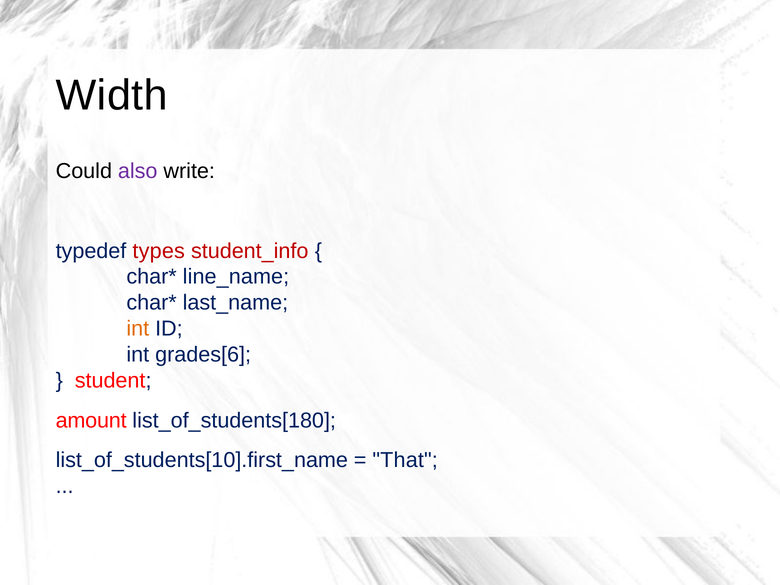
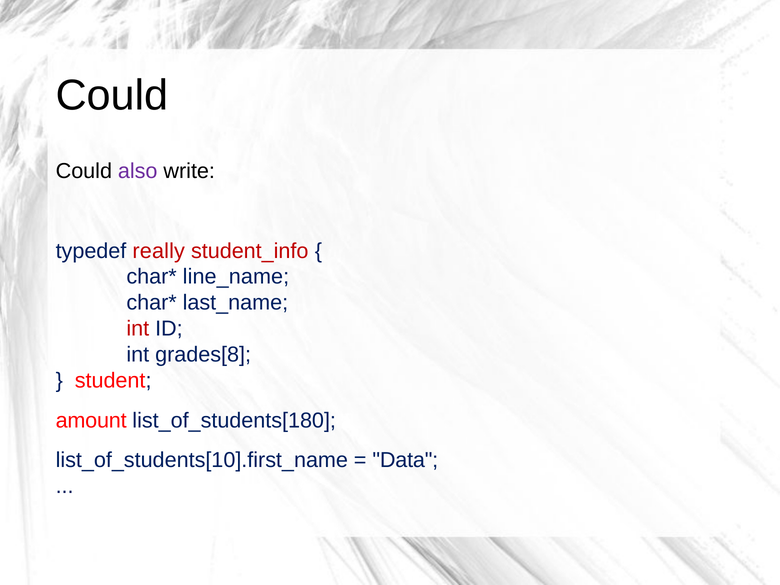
Width at (112, 96): Width -> Could
types: types -> really
int at (138, 329) colour: orange -> red
grades[6: grades[6 -> grades[8
That: That -> Data
